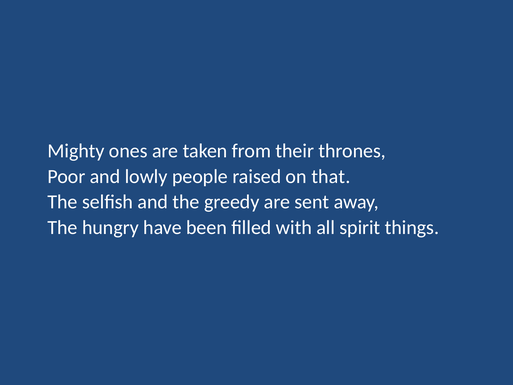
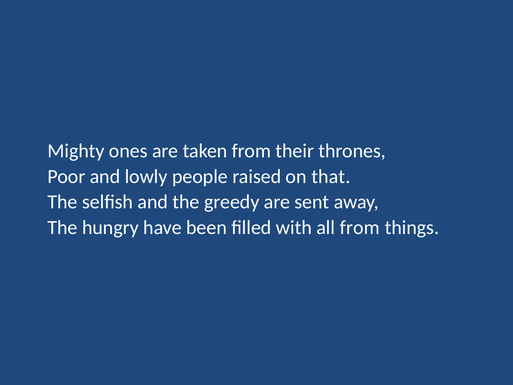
all spirit: spirit -> from
